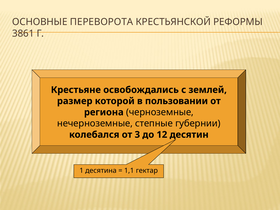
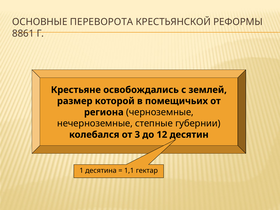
3861: 3861 -> 8861
пользовании: пользовании -> помещичьих
